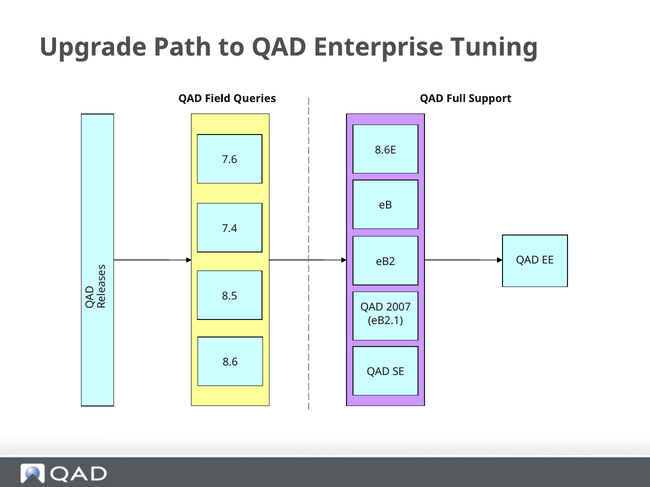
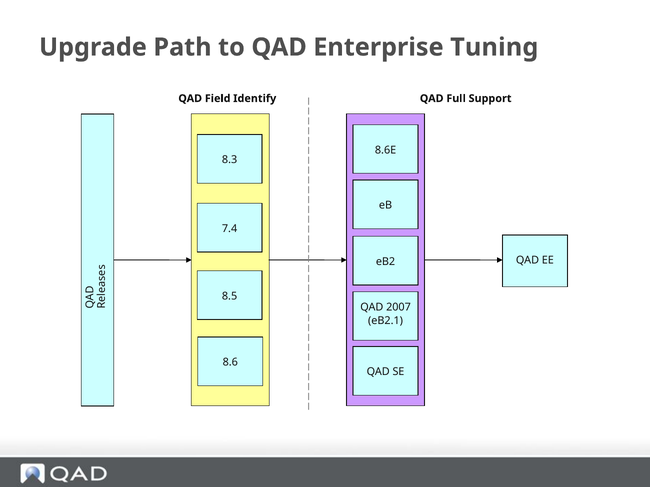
Queries: Queries -> Identify
7.6: 7.6 -> 8.3
